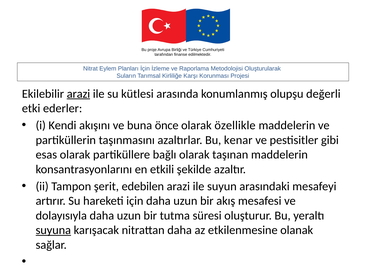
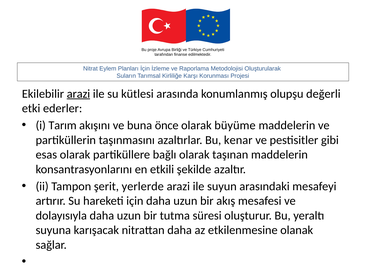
Kendi: Kendi -> Tarım
özellikle: özellikle -> büyüme
edebilen: edebilen -> yerlerde
suyuna underline: present -> none
